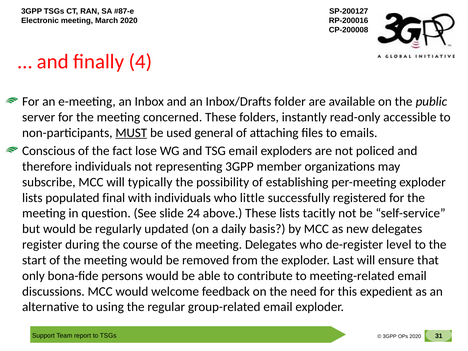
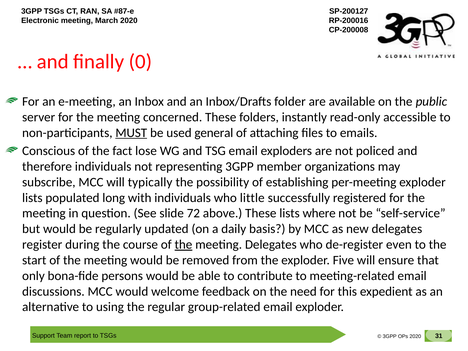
4: 4 -> 0
final: final -> long
24: 24 -> 72
tacitly: tacitly -> where
the at (183, 245) underline: none -> present
level: level -> even
Last: Last -> Five
